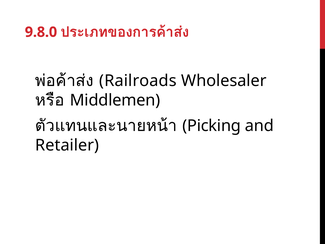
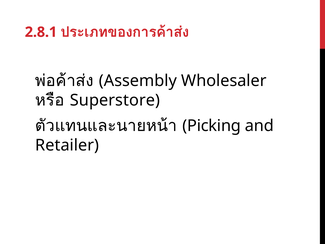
9.8.0: 9.8.0 -> 2.8.1
Railroads: Railroads -> Assembly
Middlemen: Middlemen -> Superstore
